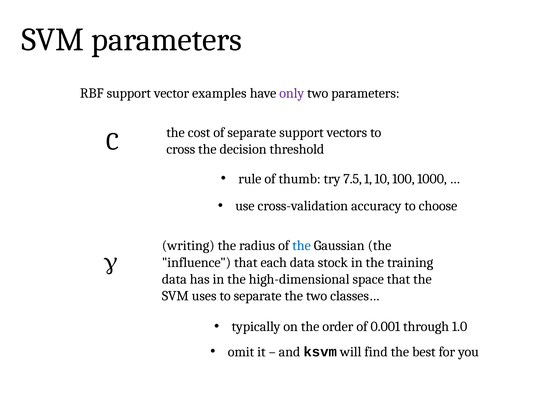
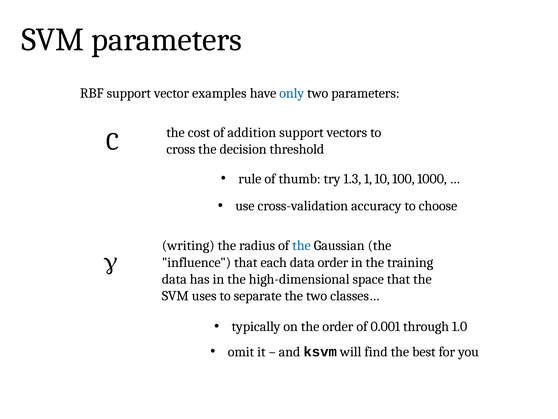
only colour: purple -> blue
of separate: separate -> addition
7.5: 7.5 -> 1.3
data stock: stock -> order
